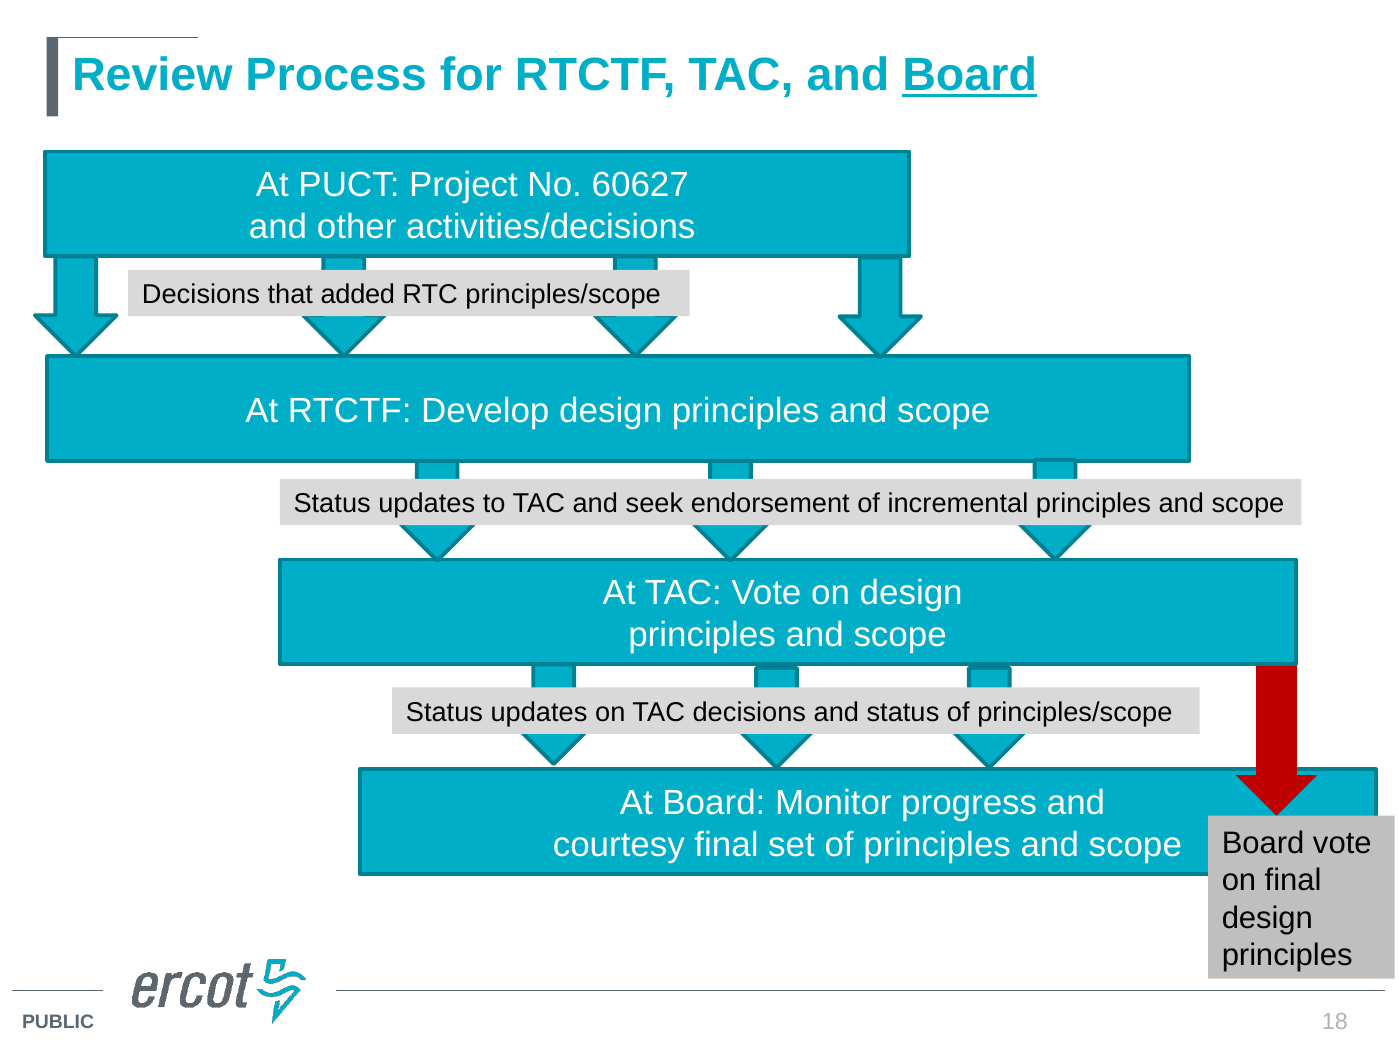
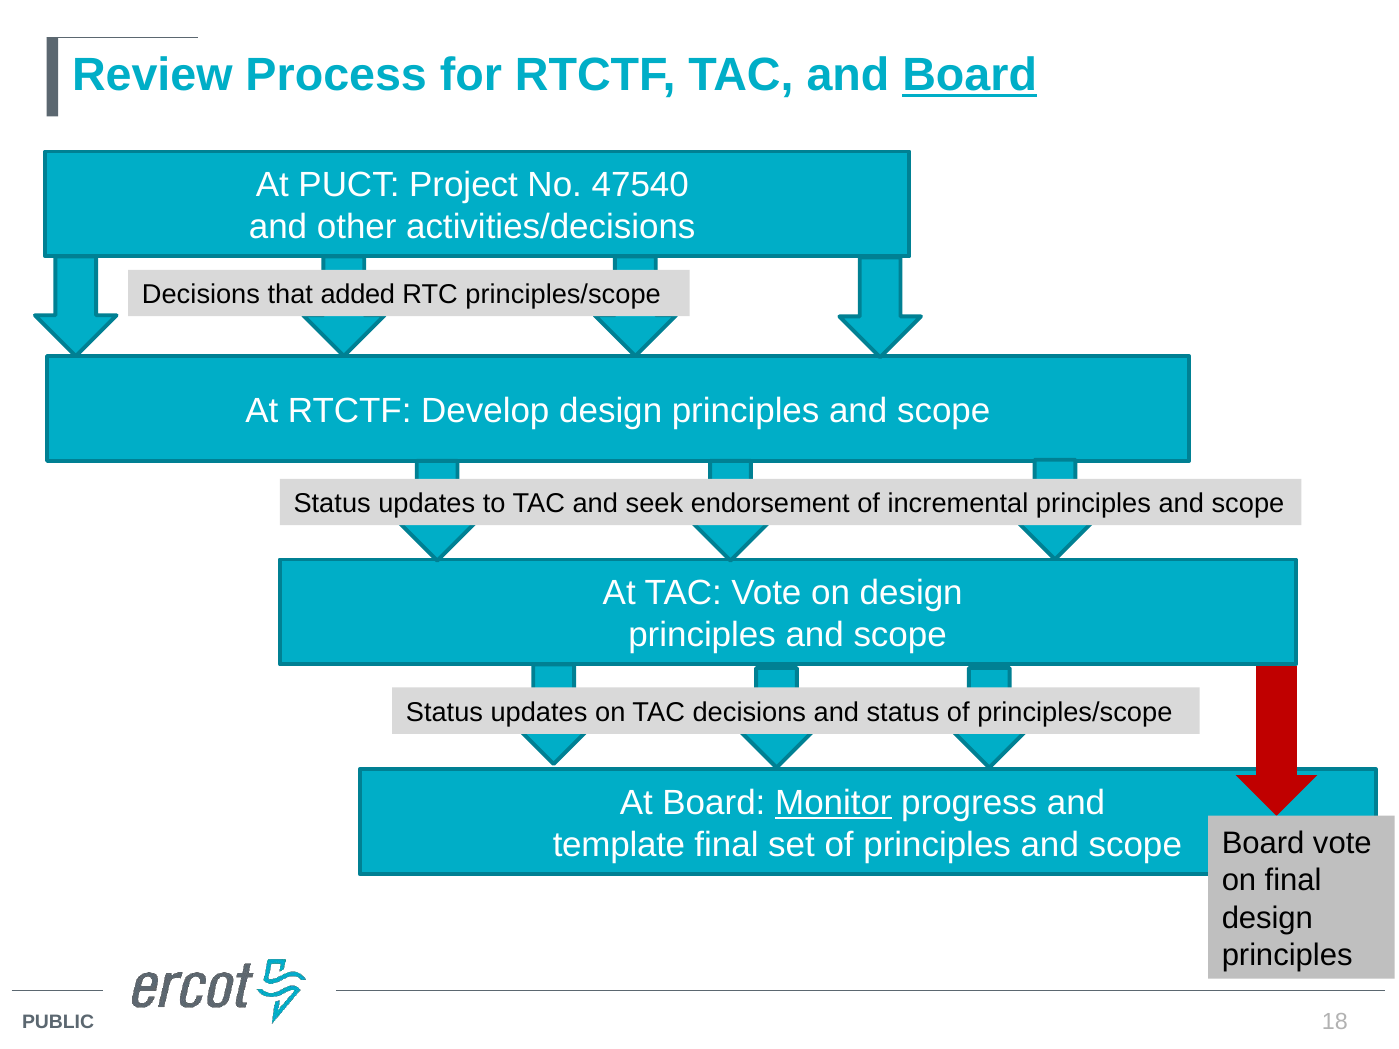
60627: 60627 -> 47540
Monitor underline: none -> present
courtesy: courtesy -> template
